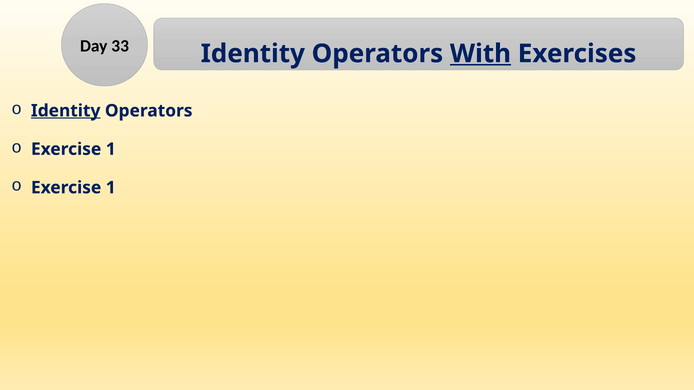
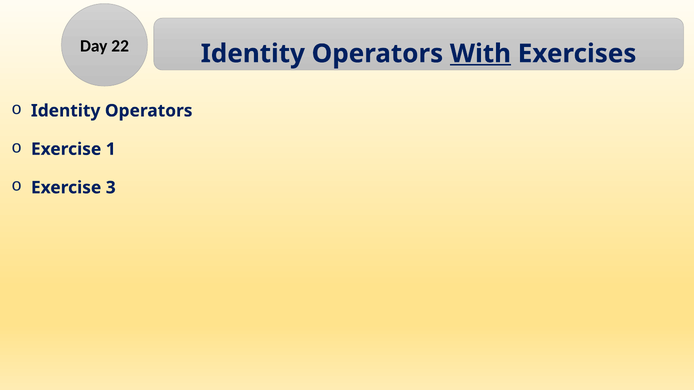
33: 33 -> 22
Identity at (66, 111) underline: present -> none
1 at (111, 188): 1 -> 3
